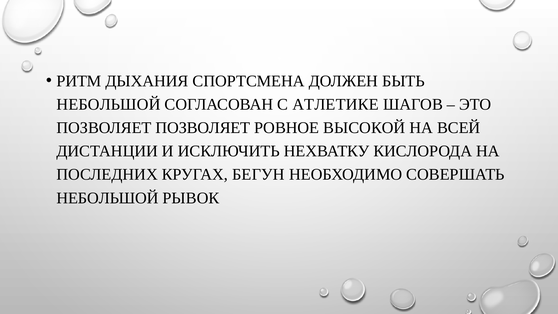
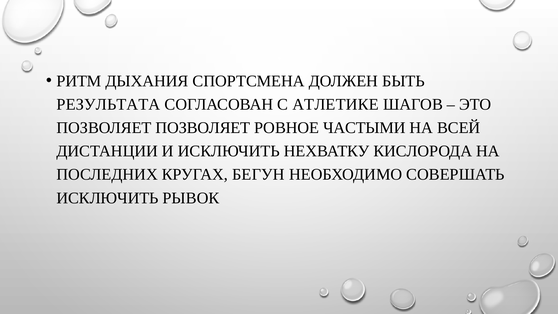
НЕБОЛЬШОЙ at (108, 104): НЕБОЛЬШОЙ -> РЕЗУЛЬТАТА
ВЫСОКОЙ: ВЫСОКОЙ -> ЧАСТЫМИ
НЕБОЛЬШОЙ at (108, 198): НЕБОЛЬШОЙ -> ИСКЛЮЧИТЬ
